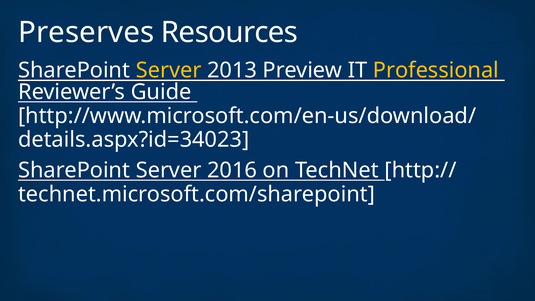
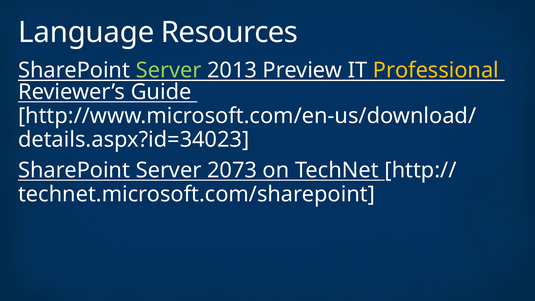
Preserves: Preserves -> Language
Server at (169, 70) colour: yellow -> light green
2016: 2016 -> 2073
